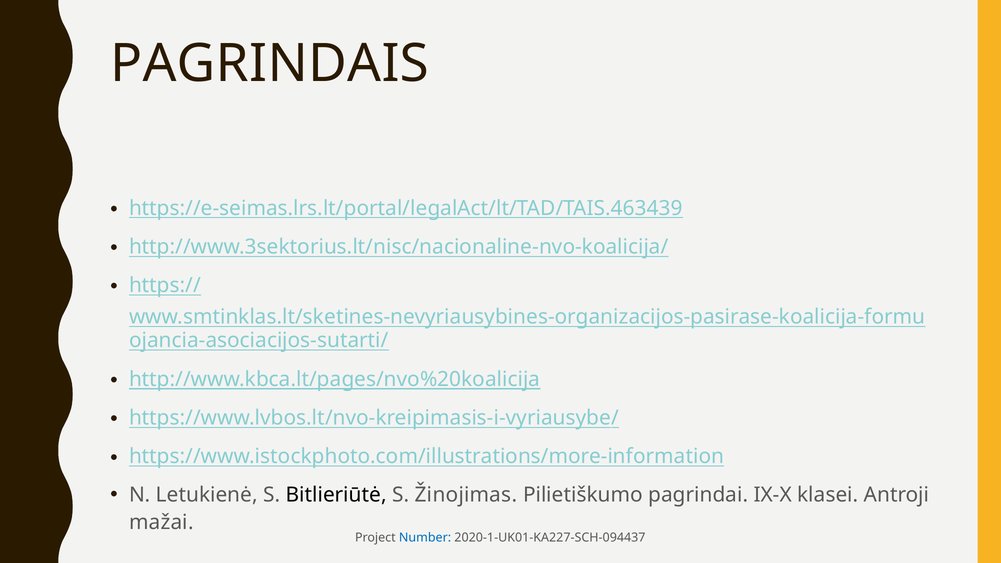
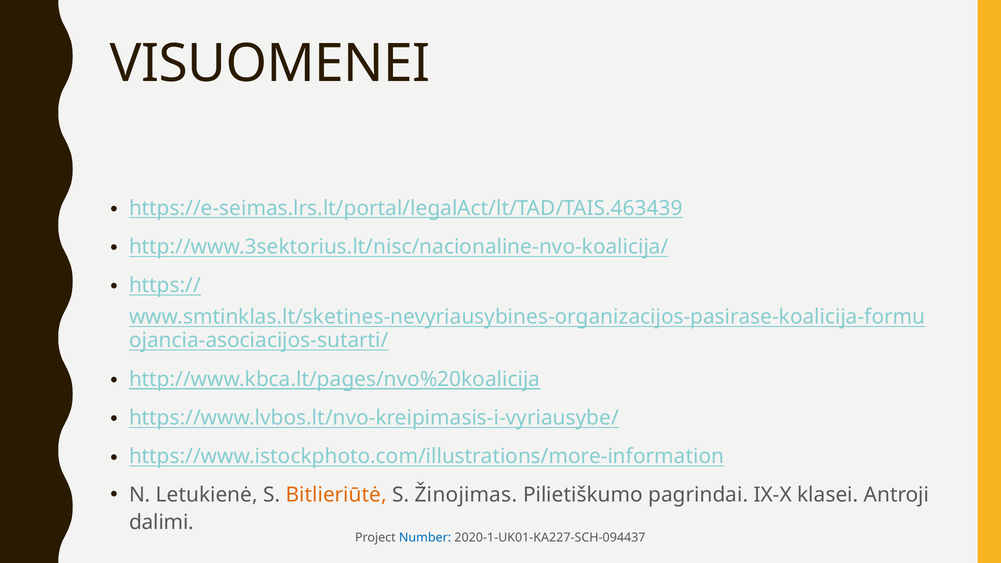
PAGRINDAIS: PAGRINDAIS -> VISUOMENEI
Bitlieriūtė colour: black -> orange
mažai: mažai -> dalimi
